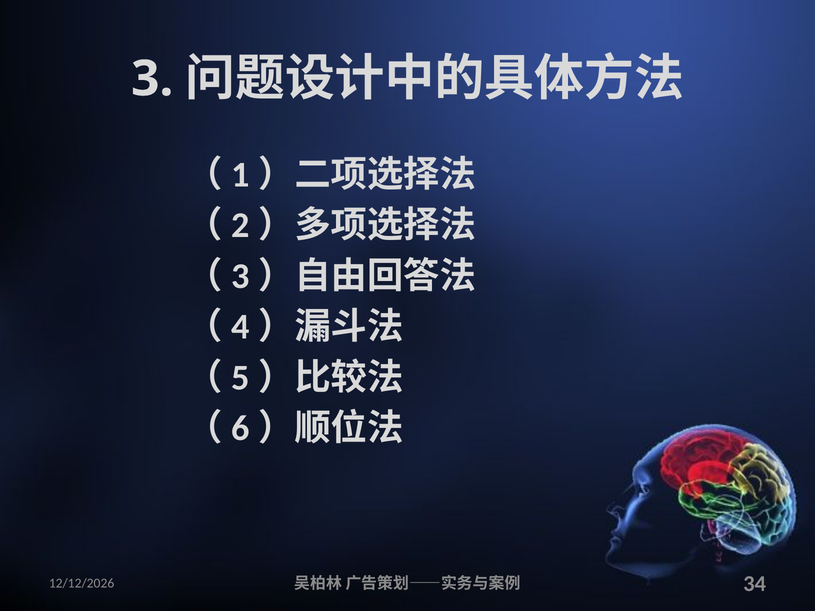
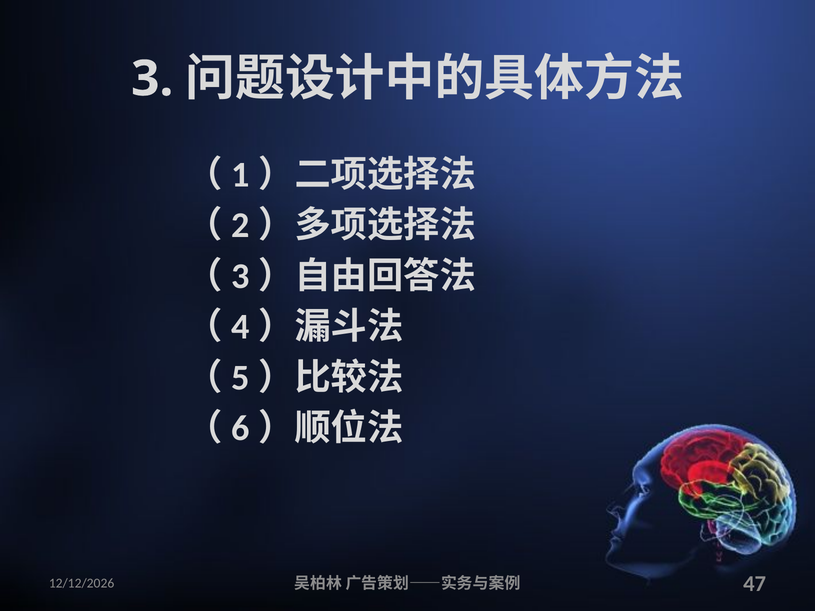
34: 34 -> 47
